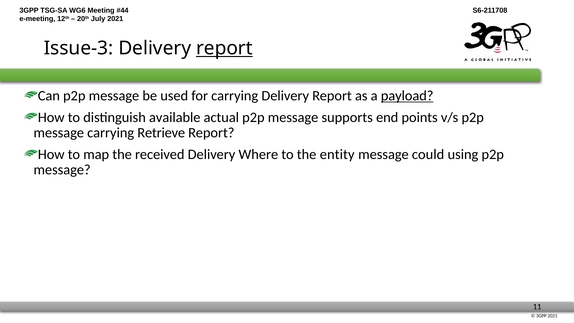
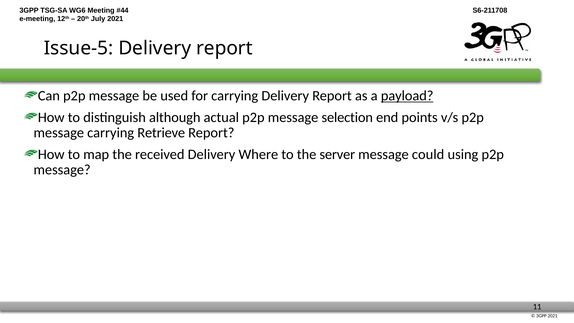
Issue-3: Issue-3 -> Issue-5
report at (224, 48) underline: present -> none
available: available -> although
supports: supports -> selection
entity: entity -> server
